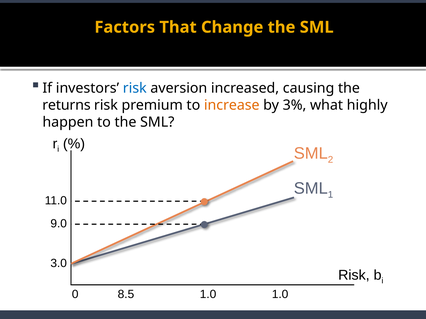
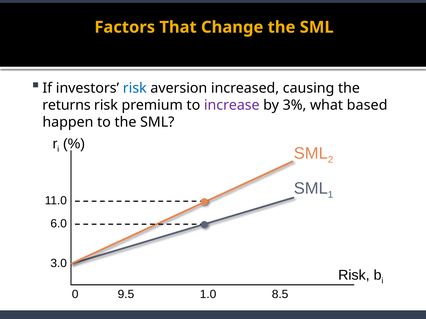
increase colour: orange -> purple
highly: highly -> based
9.0: 9.0 -> 6.0
8.5: 8.5 -> 9.5
1.0 1.0: 1.0 -> 8.5
